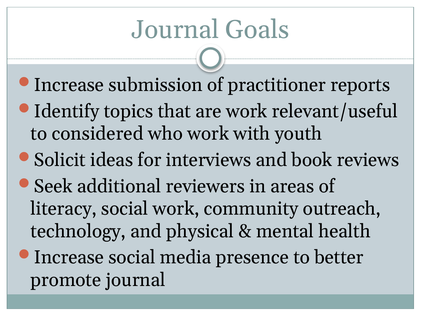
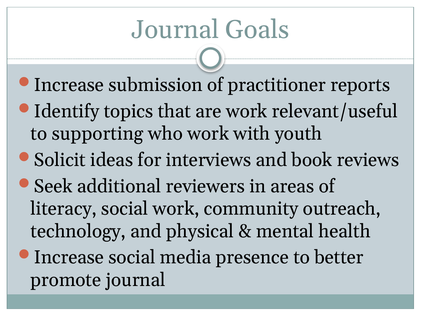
considered: considered -> supporting
